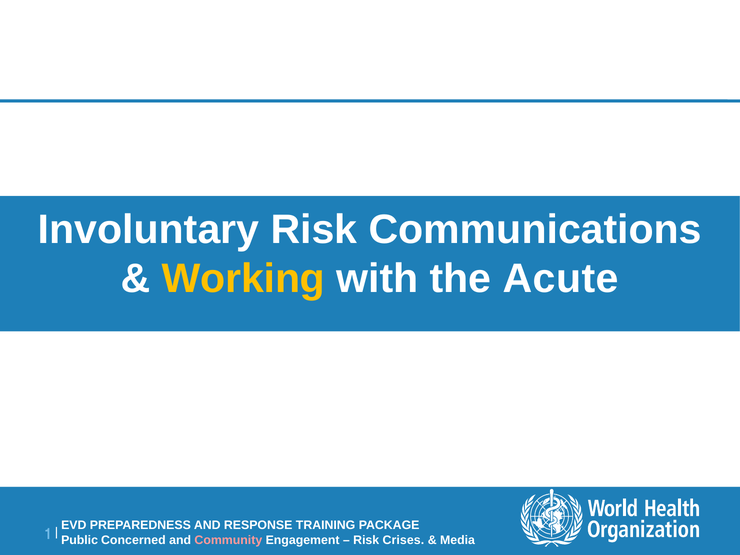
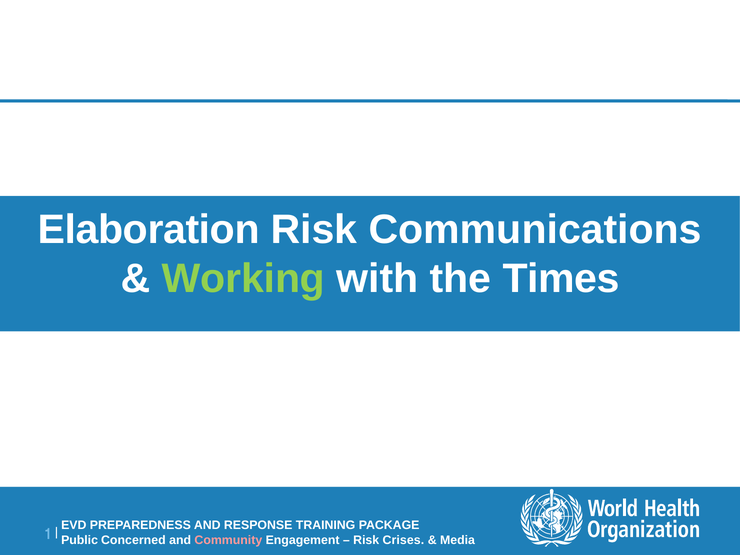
Involuntary: Involuntary -> Elaboration
Working colour: yellow -> light green
Acute: Acute -> Times
